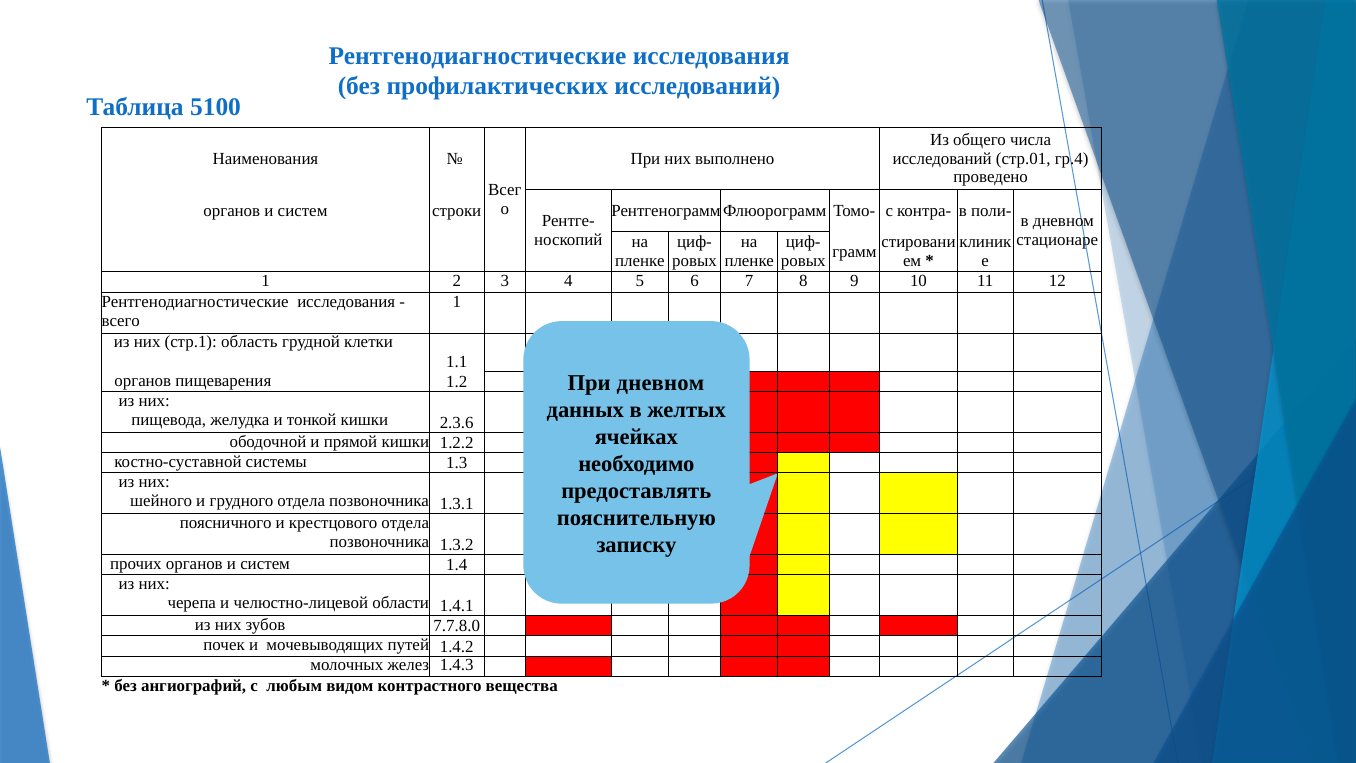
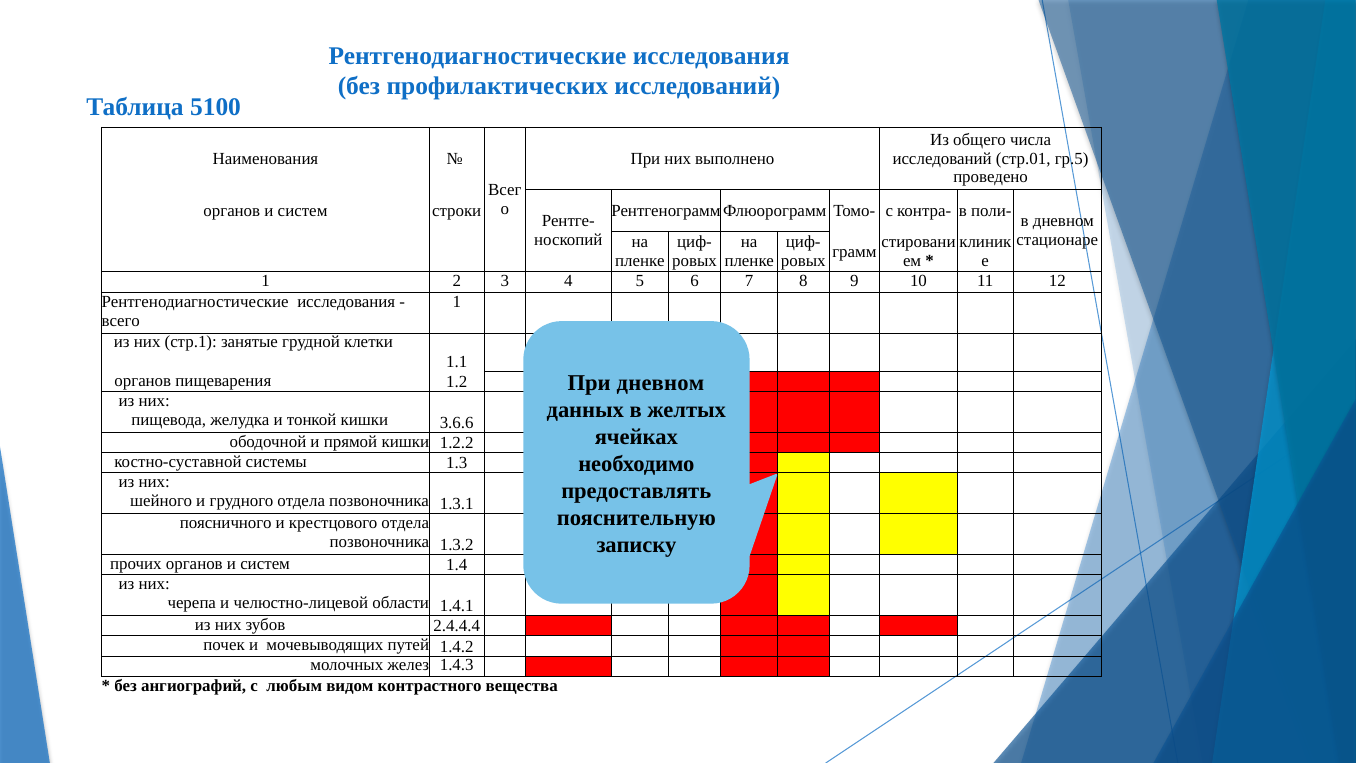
гр.4: гр.4 -> гр.5
область: область -> занятые
2.3.6: 2.3.6 -> 3.6.6
7.7.8.0: 7.7.8.0 -> 2.4.4.4
